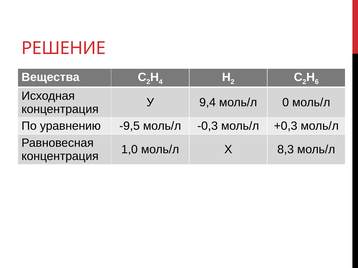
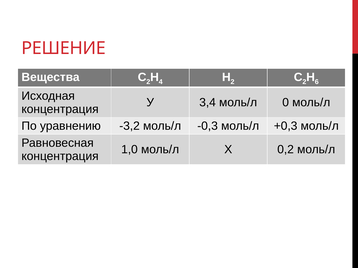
9,4: 9,4 -> 3,4
-9,5: -9,5 -> -3,2
8,3: 8,3 -> 0,2
